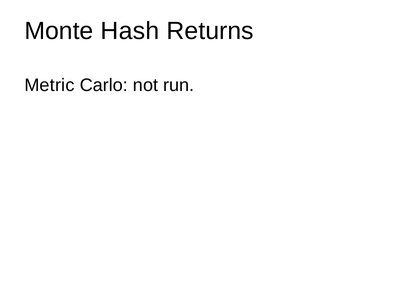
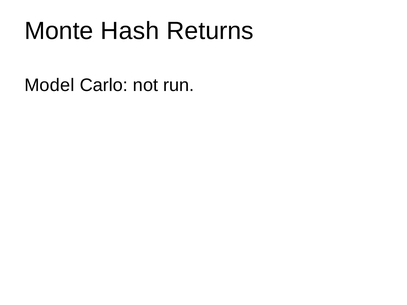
Metric: Metric -> Model
